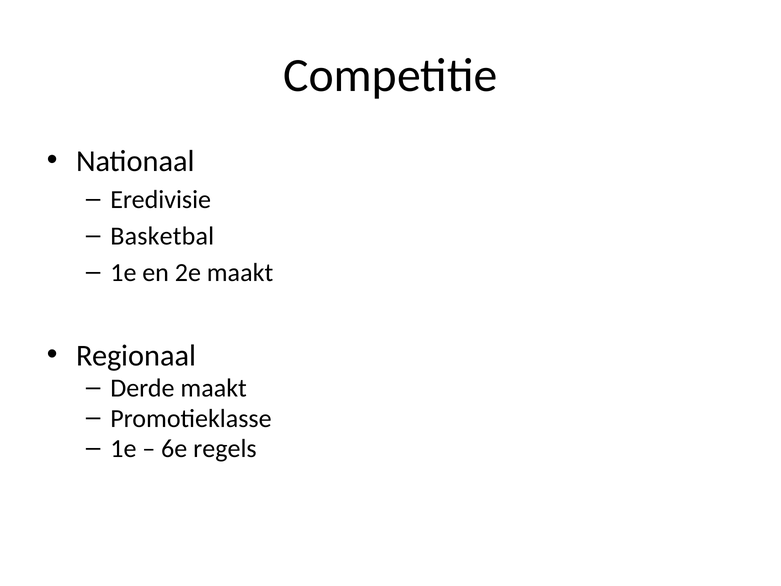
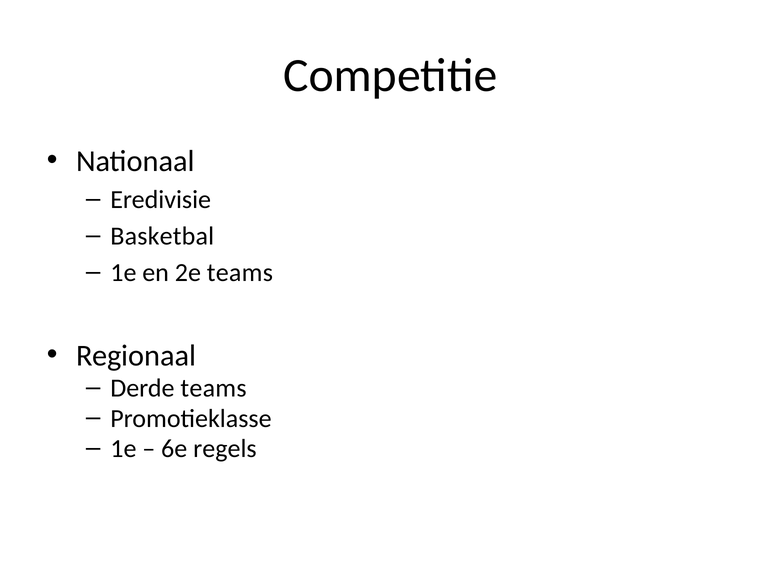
2e maakt: maakt -> teams
Derde maakt: maakt -> teams
